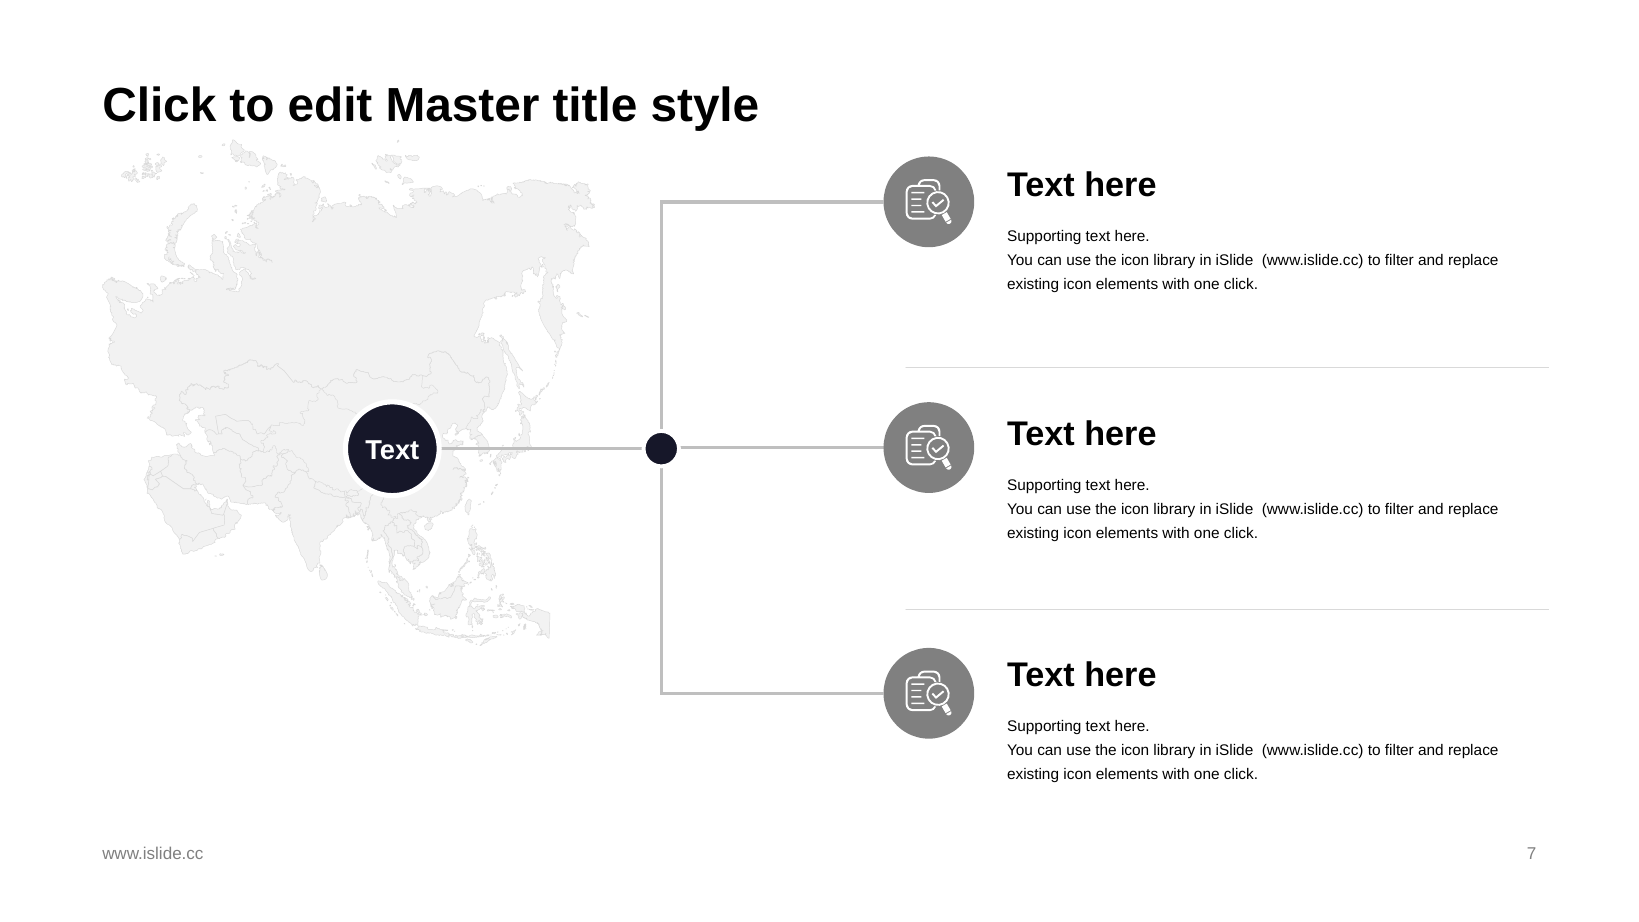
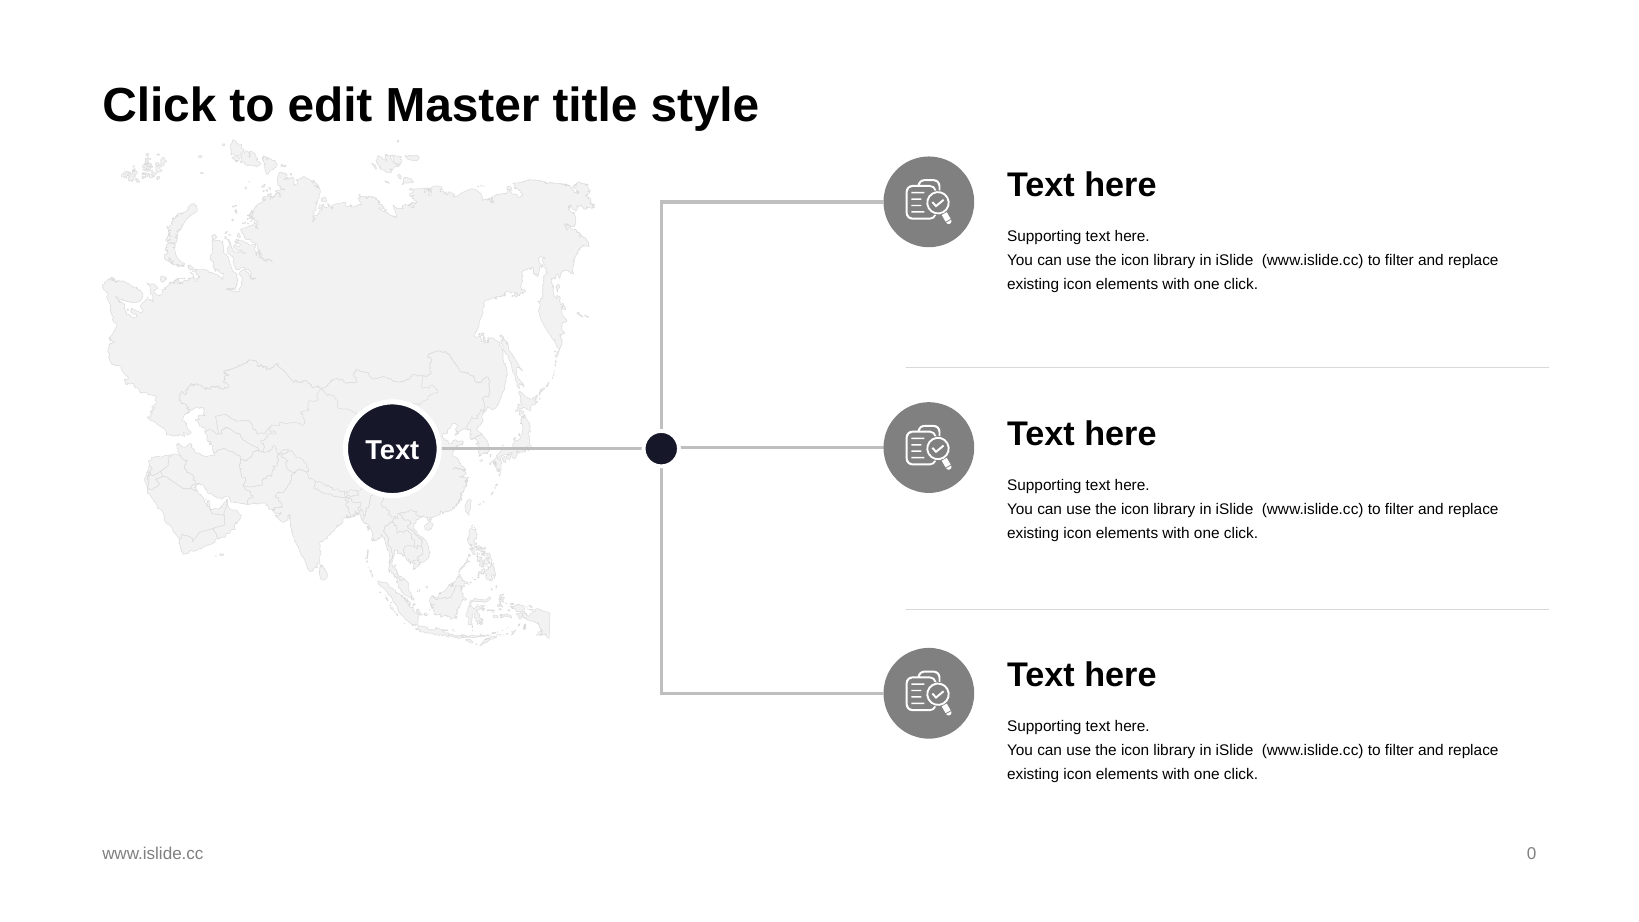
7: 7 -> 0
